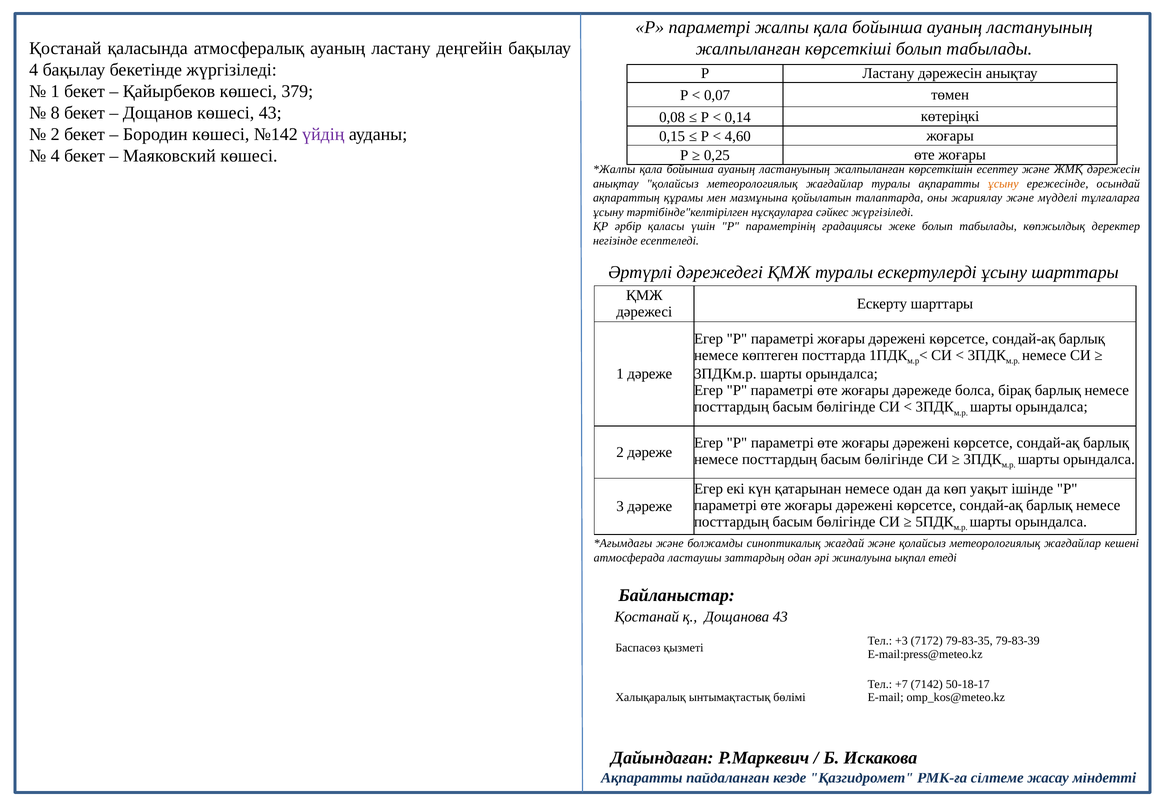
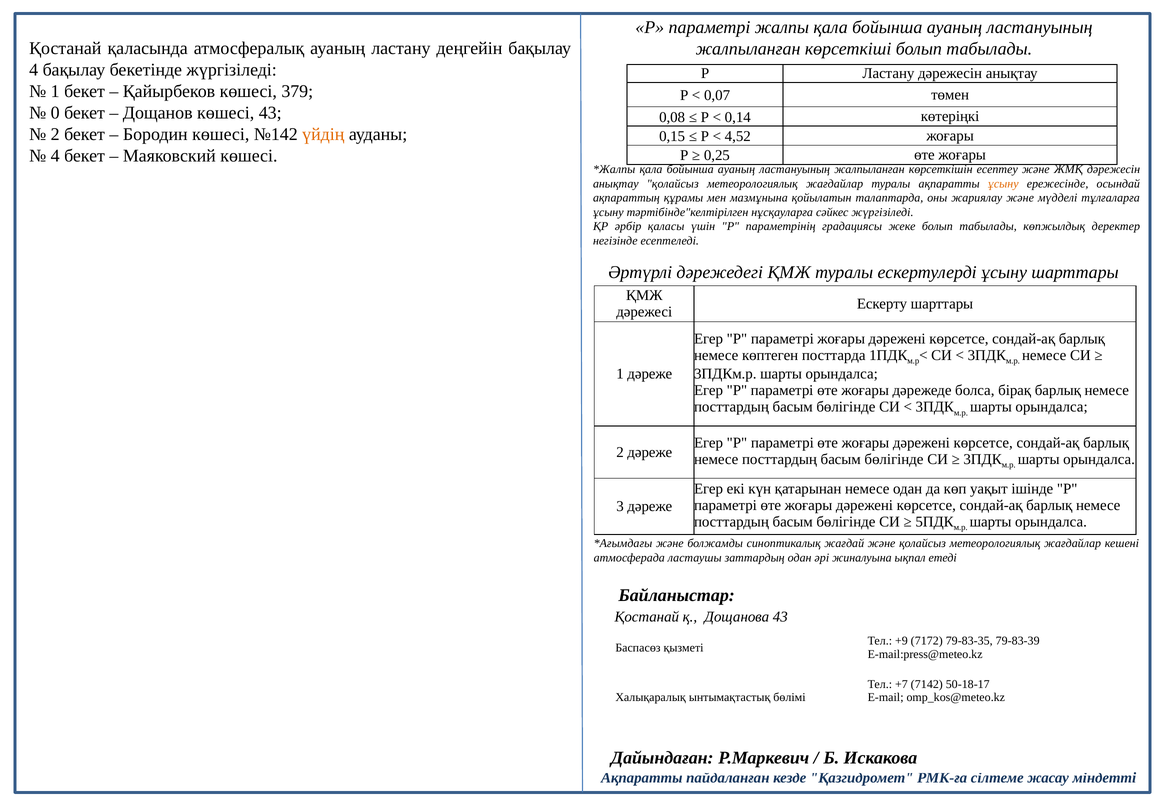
8: 8 -> 0
үйдің colour: purple -> orange
4,60: 4,60 -> 4,52
+3: +3 -> +9
